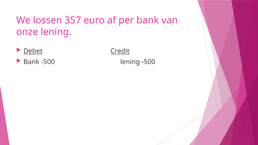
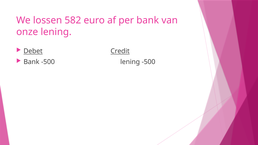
357: 357 -> 582
